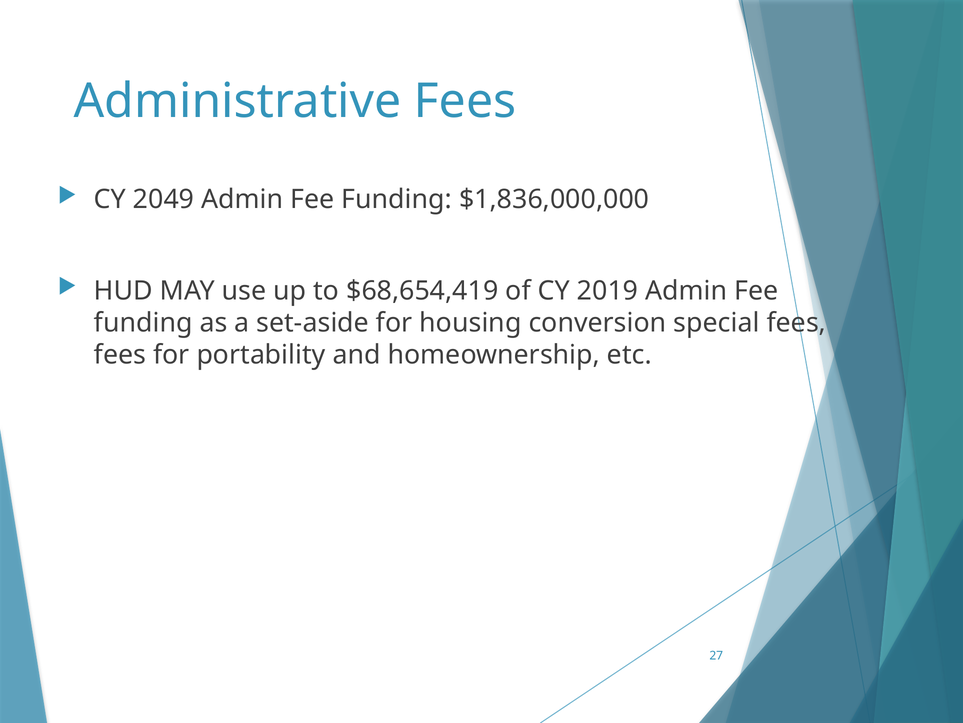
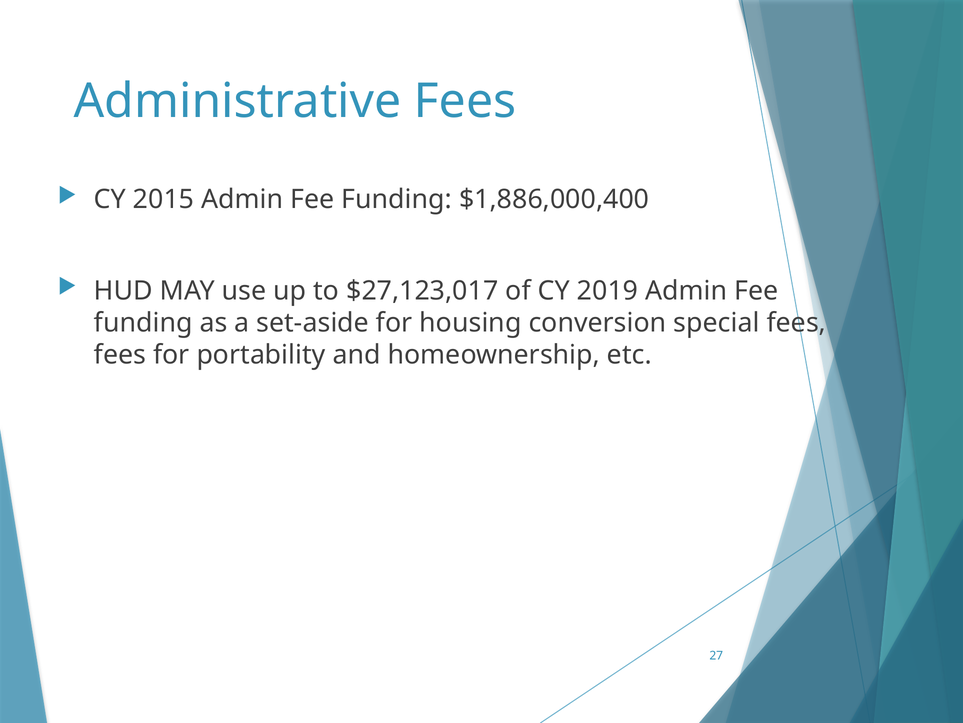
2049: 2049 -> 2015
$1,836,000,000: $1,836,000,000 -> $1,886,000,400
$68,654,419: $68,654,419 -> $27,123,017
